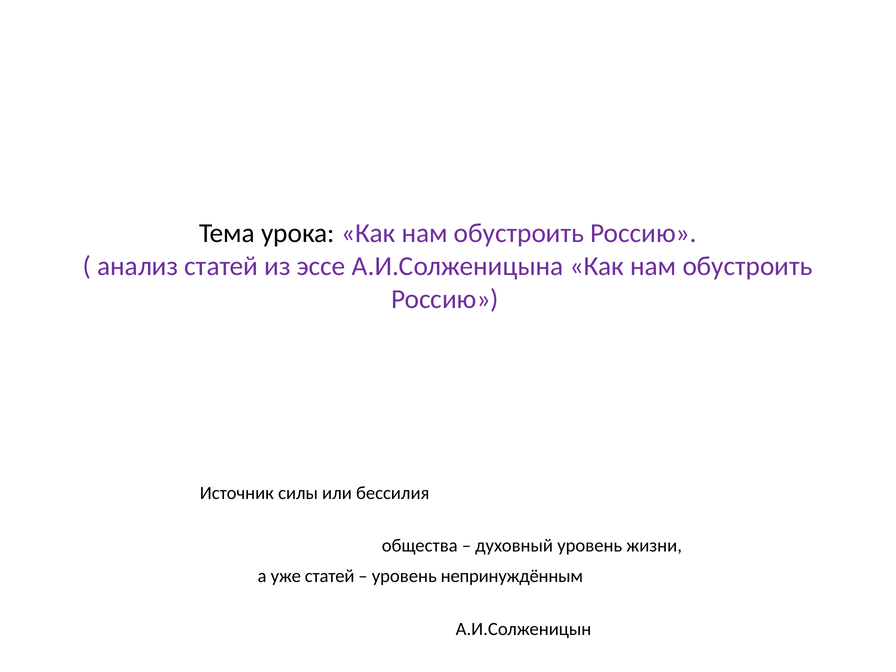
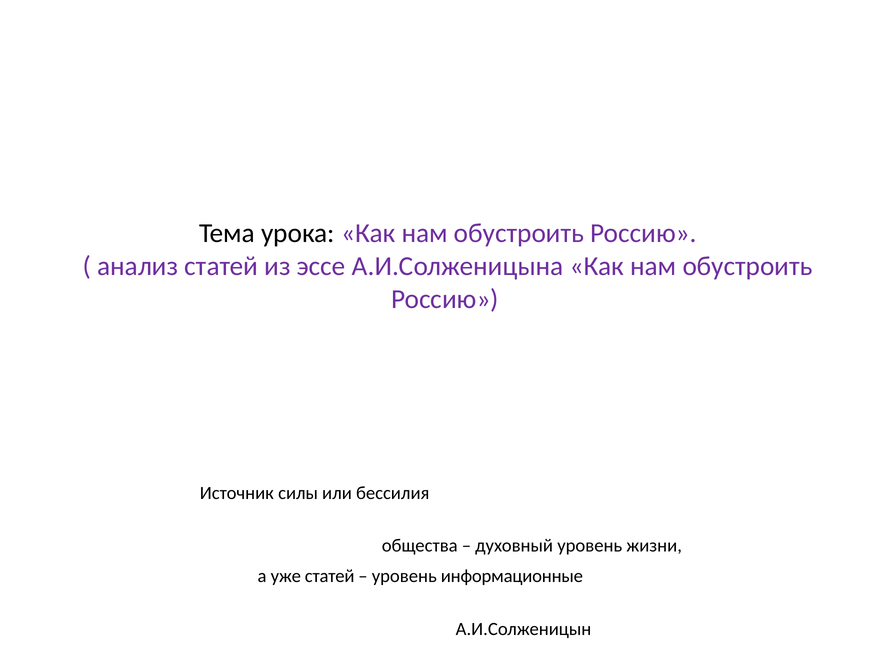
непринуждённым: непринуждённым -> информационные
